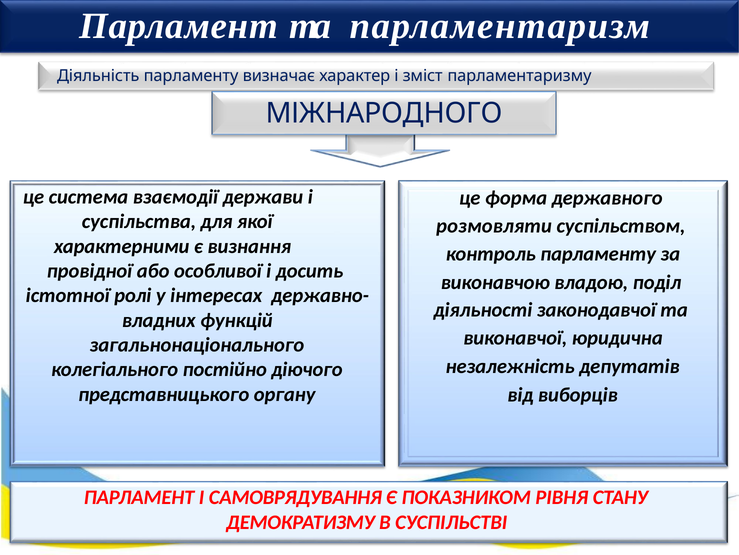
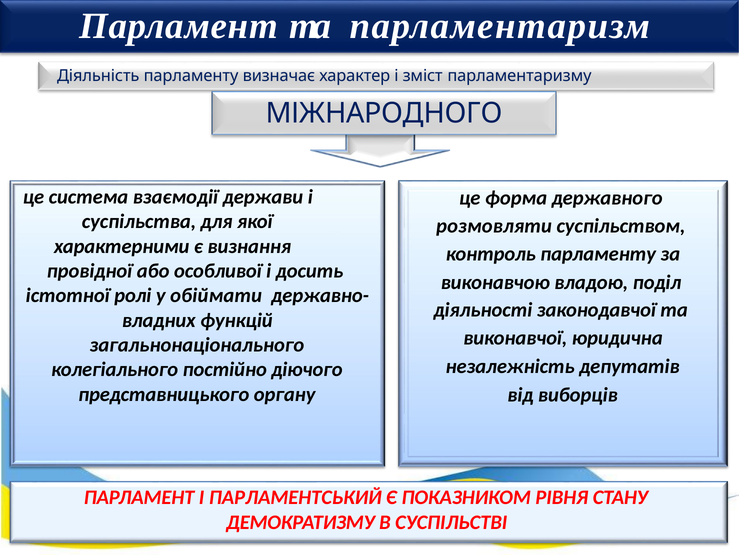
інтересах: інтересах -> обіймати
САМОВРЯДУВАННЯ: САМОВРЯДУВАННЯ -> ПАРЛАМЕНТСЬКИЙ
